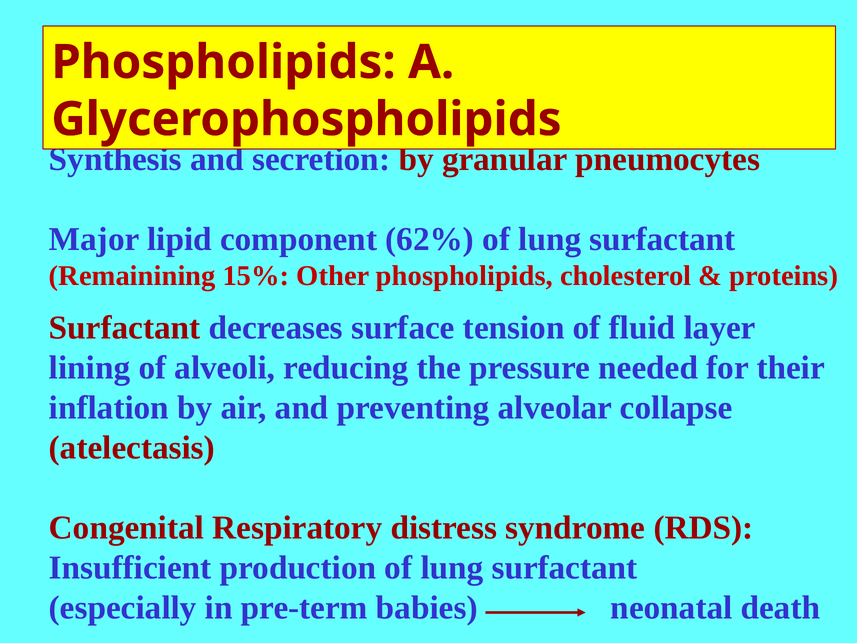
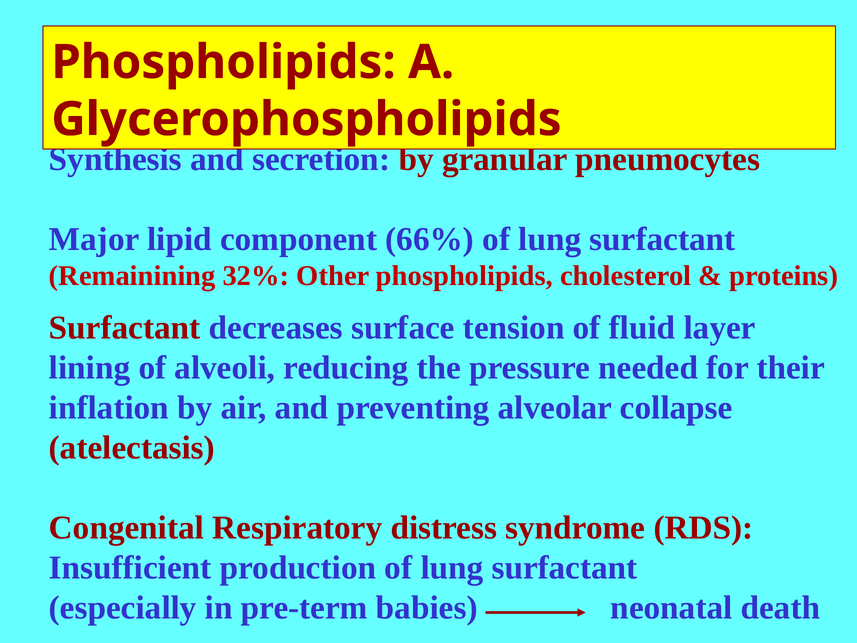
62%: 62% -> 66%
15%: 15% -> 32%
